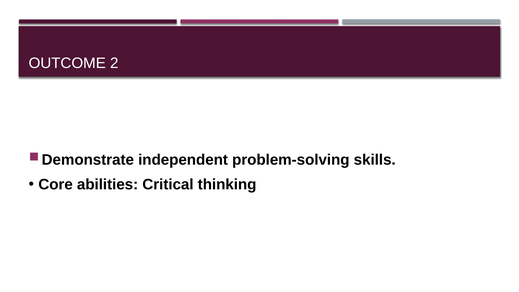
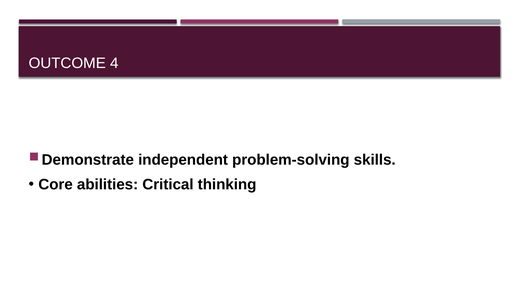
2: 2 -> 4
